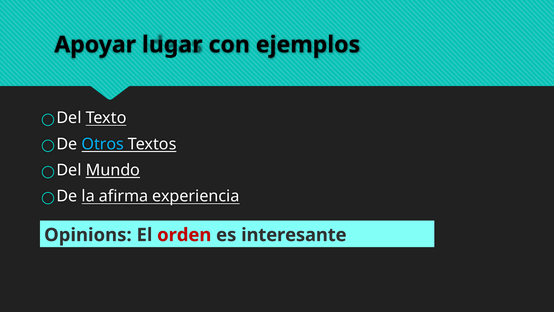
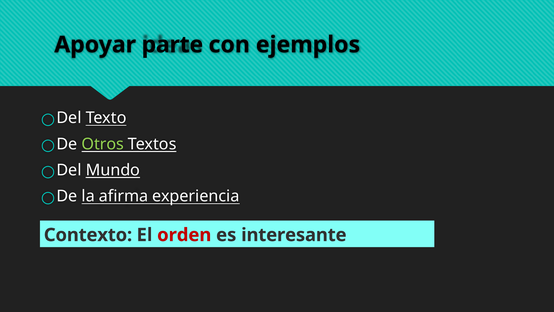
lugar: lugar -> parte
Otros colour: light blue -> light green
Opinions: Opinions -> Contexto
